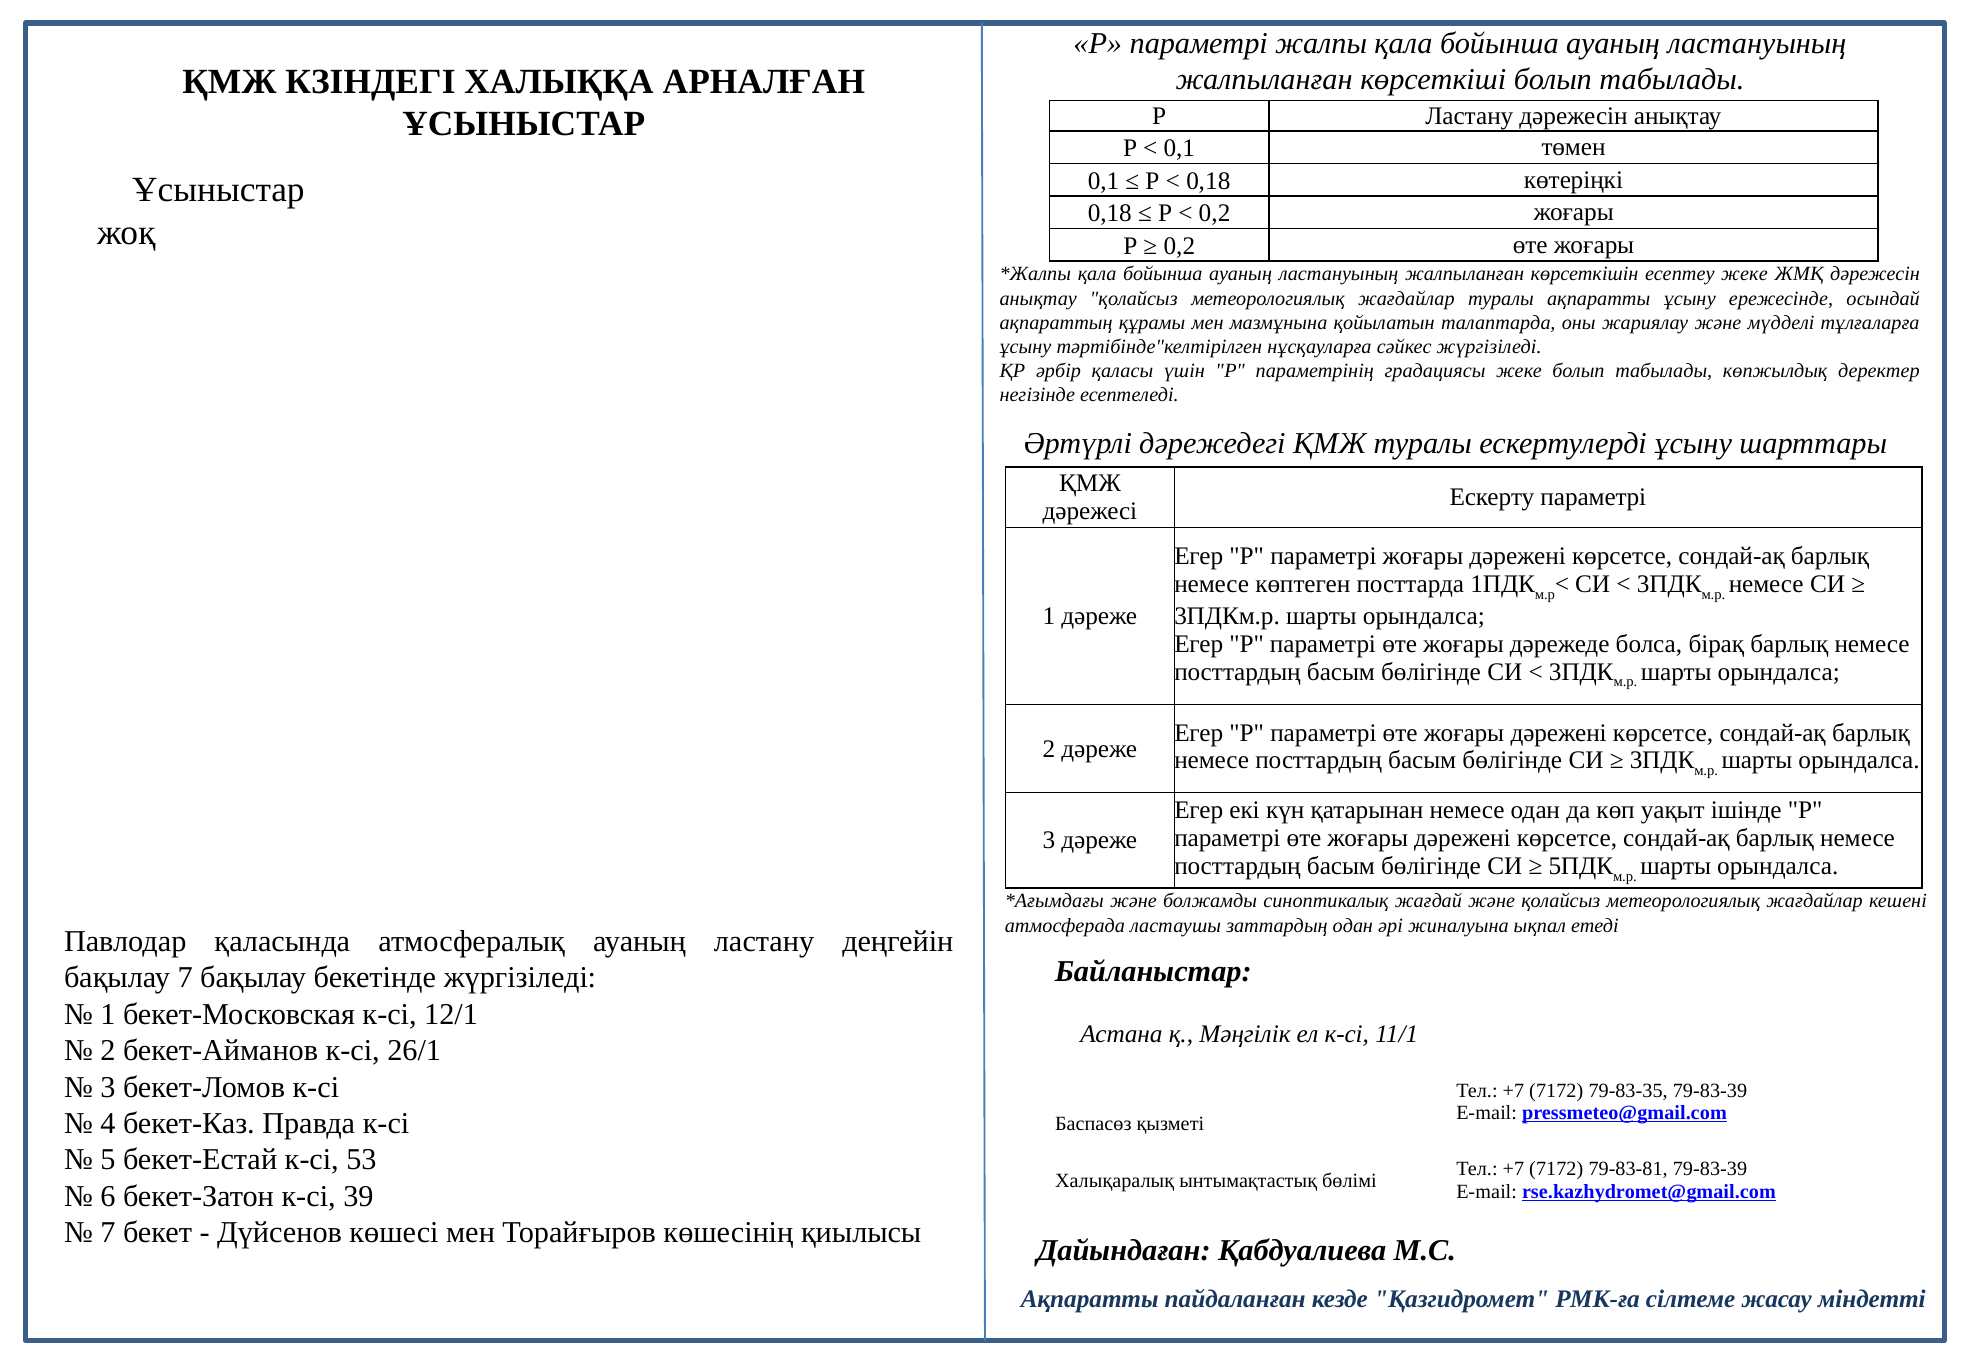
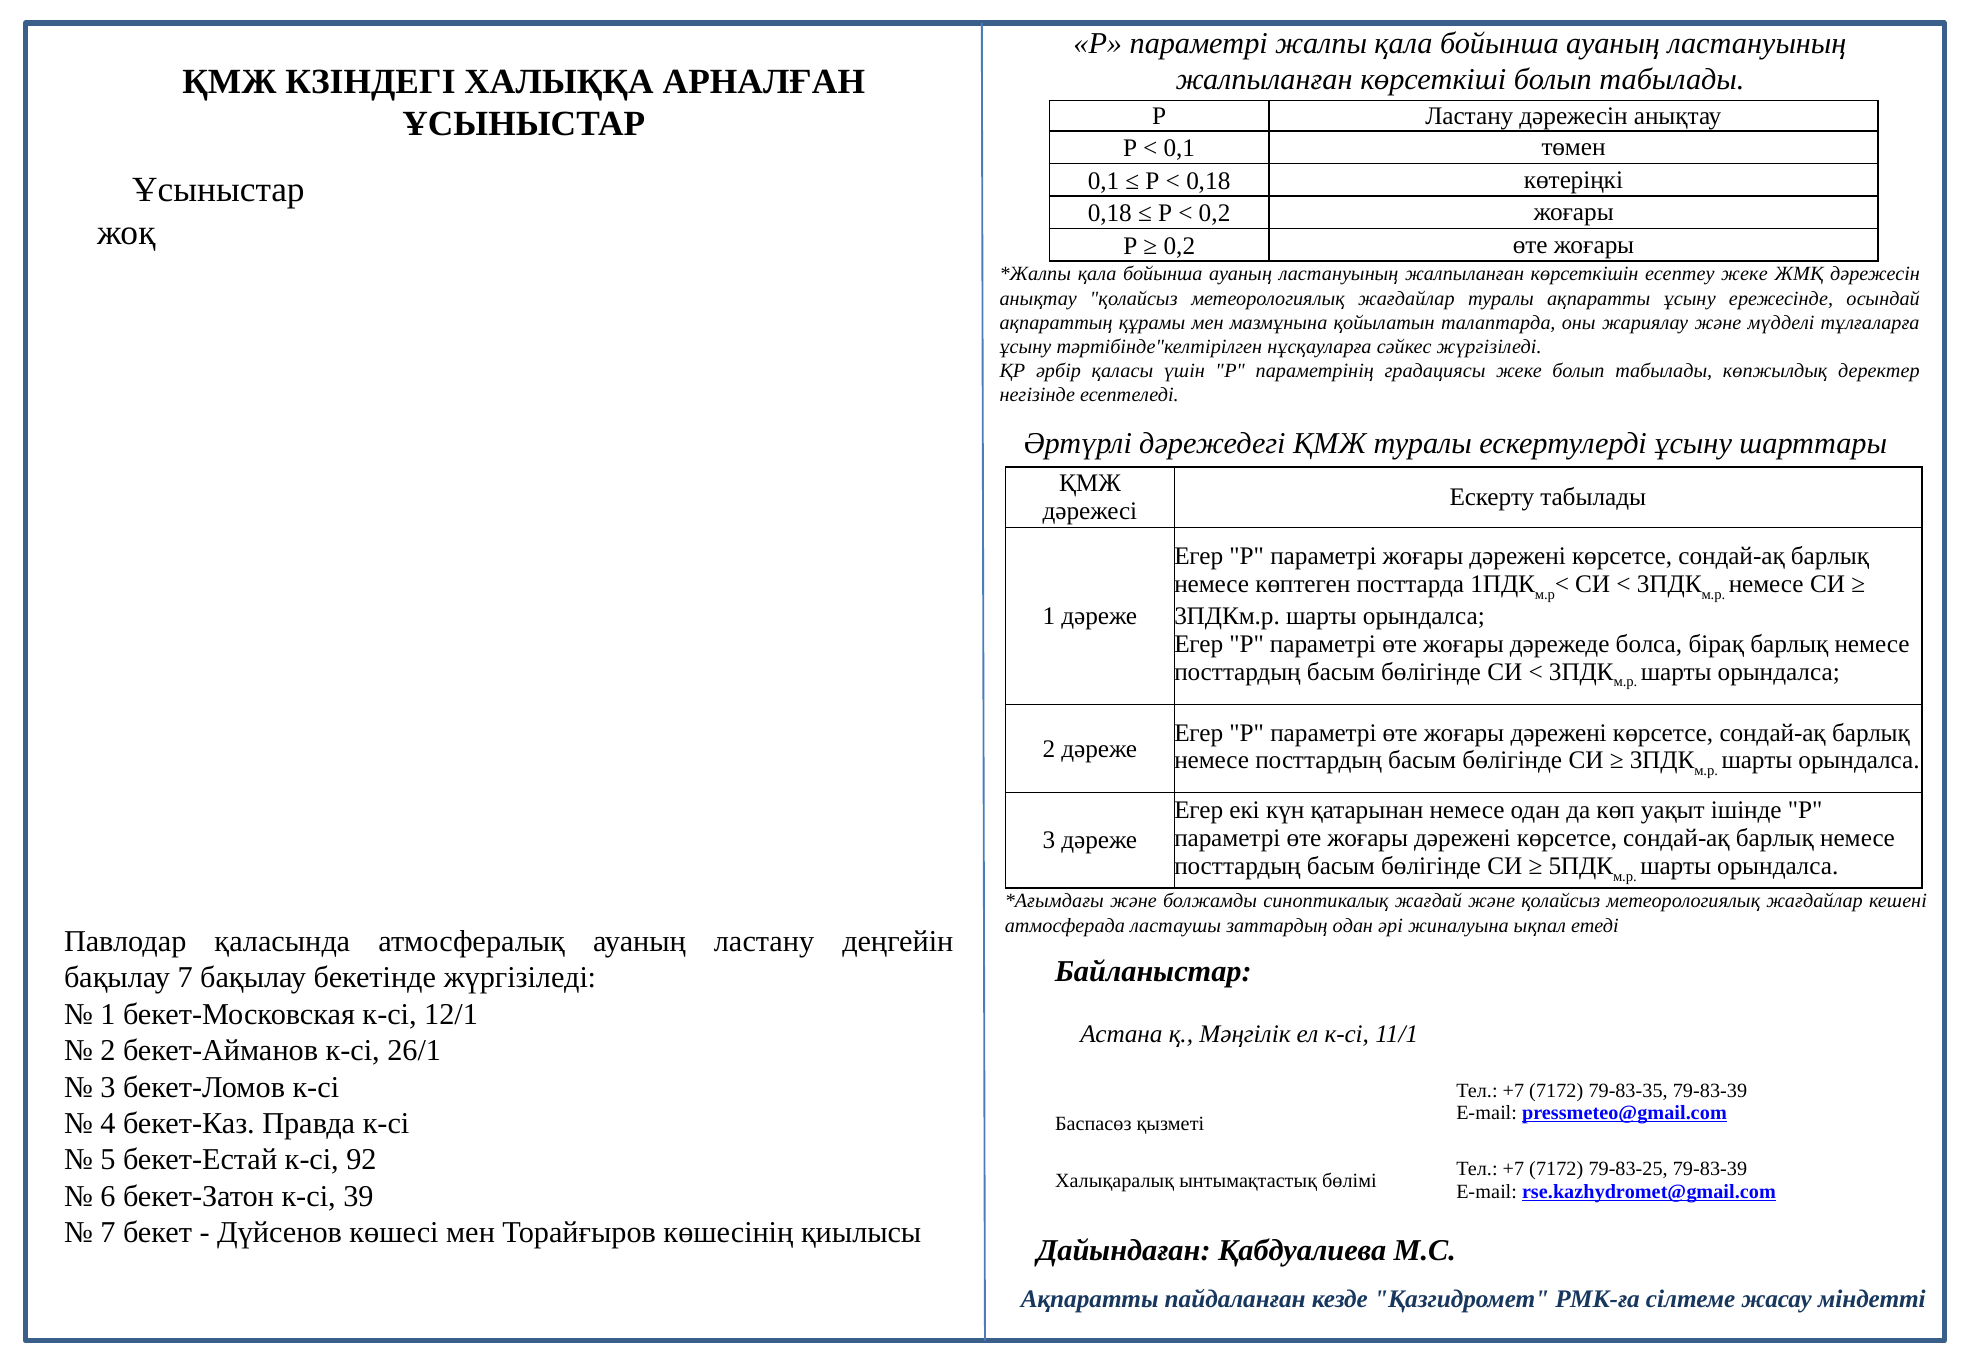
Ескерту параметрі: параметрі -> табылады
53: 53 -> 92
79-83-81: 79-83-81 -> 79-83-25
